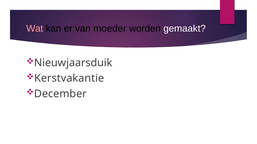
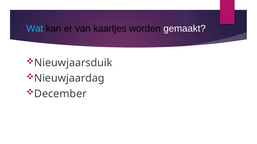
Wat colour: pink -> light blue
moeder: moeder -> kaartjes
Kerstvakantie: Kerstvakantie -> Nieuwjaardag
